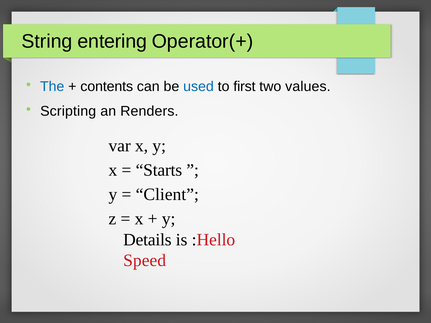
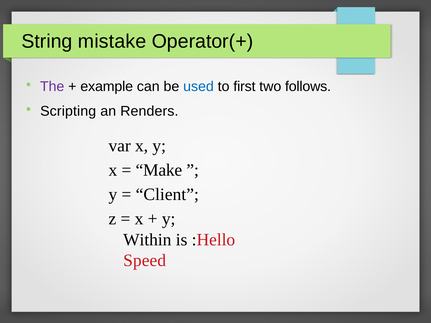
entering: entering -> mistake
The colour: blue -> purple
contents: contents -> example
values: values -> follows
Starts: Starts -> Make
Details: Details -> Within
